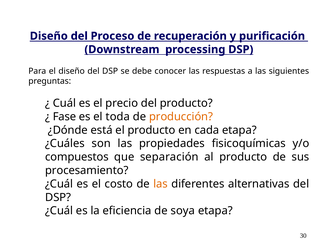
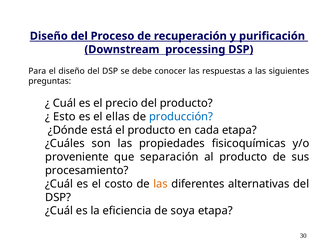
Fase: Fase -> Esto
toda: toda -> ellas
producción colour: orange -> blue
compuestos: compuestos -> proveniente
